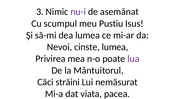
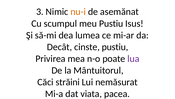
nu-i colour: purple -> orange
Nevoi: Nevoi -> Decât
cinste lumea: lumea -> pustiu
